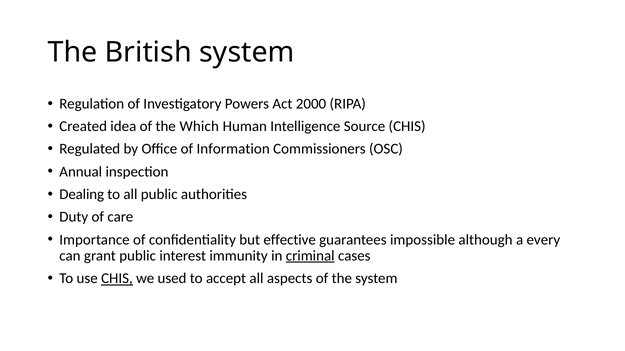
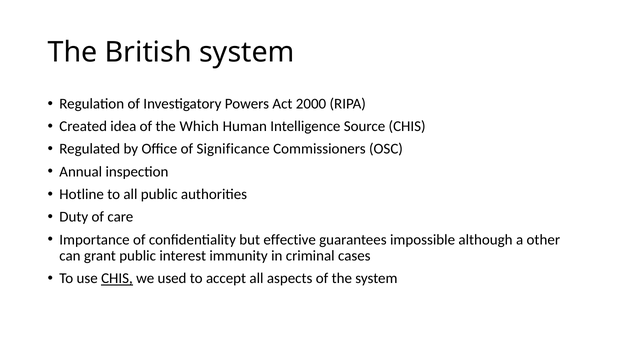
Information: Information -> Significance
Dealing: Dealing -> Hotline
every: every -> other
criminal underline: present -> none
